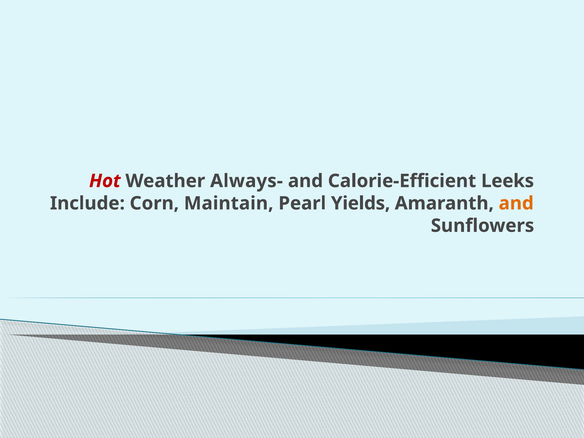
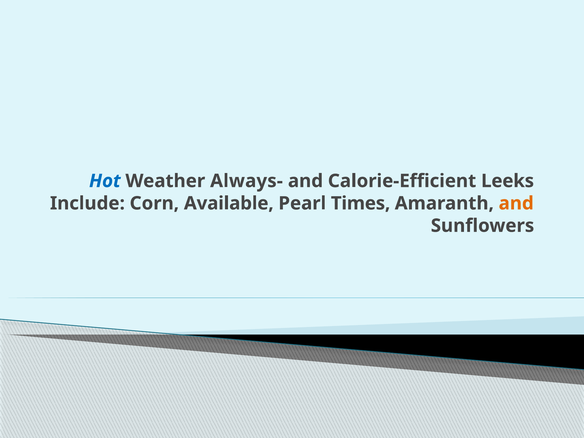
Hot colour: red -> blue
Maintain: Maintain -> Available
Yields: Yields -> Times
